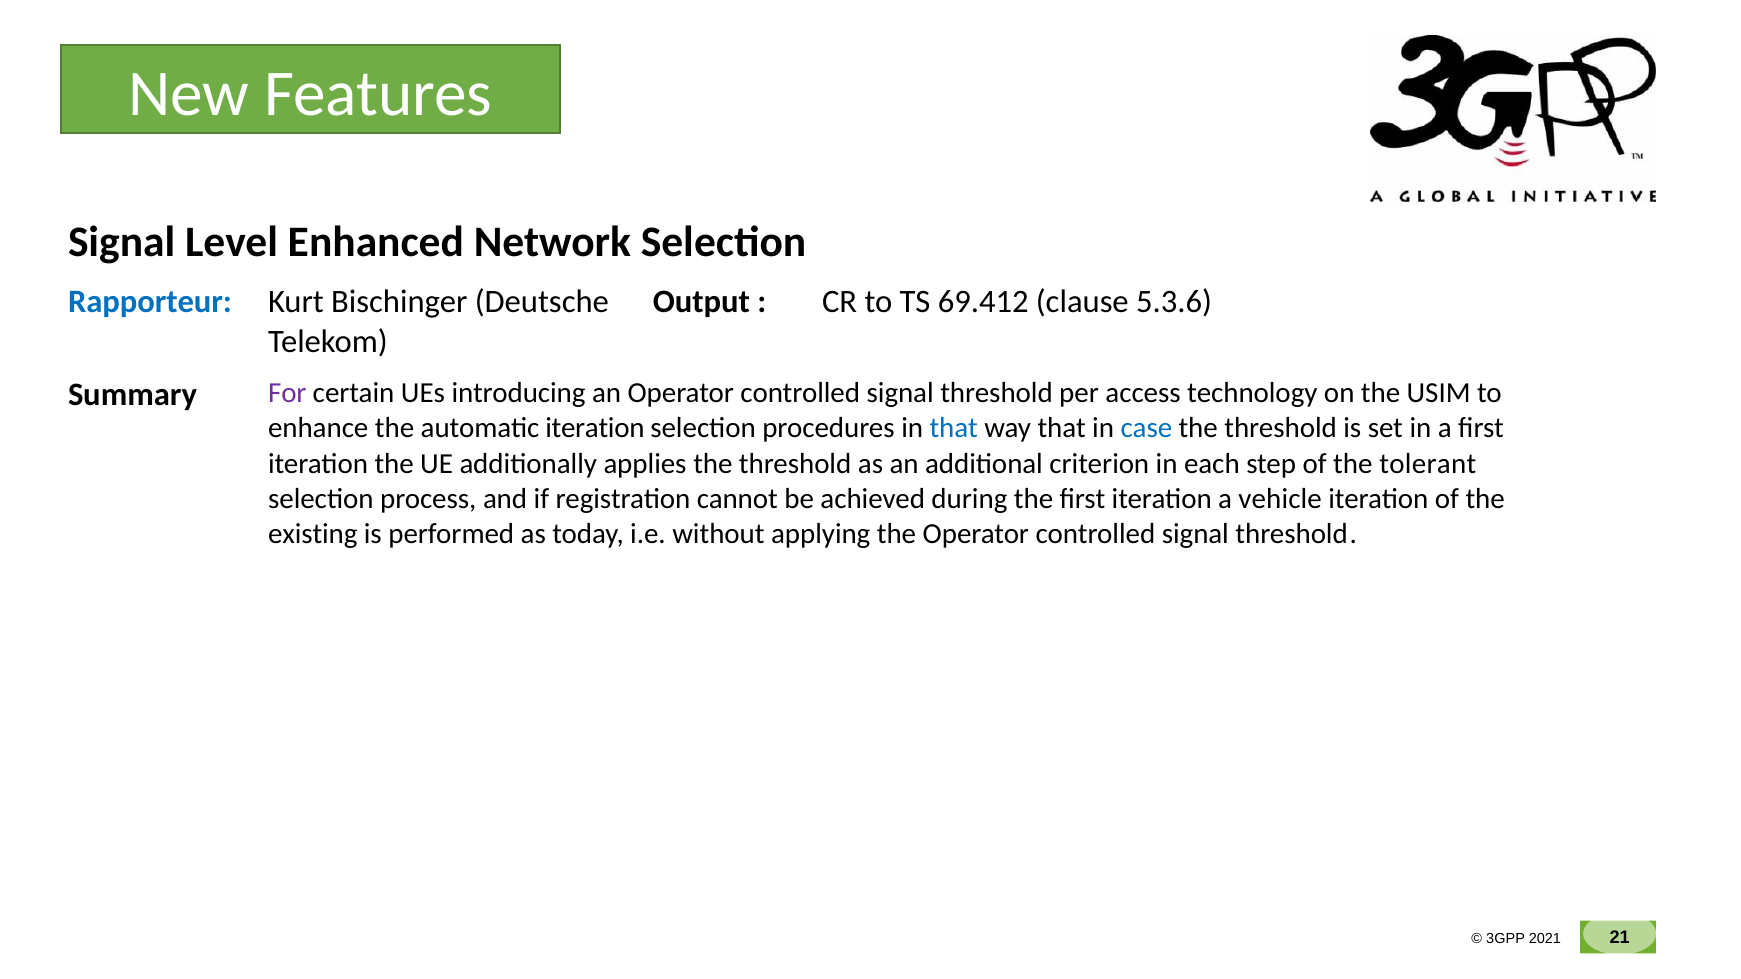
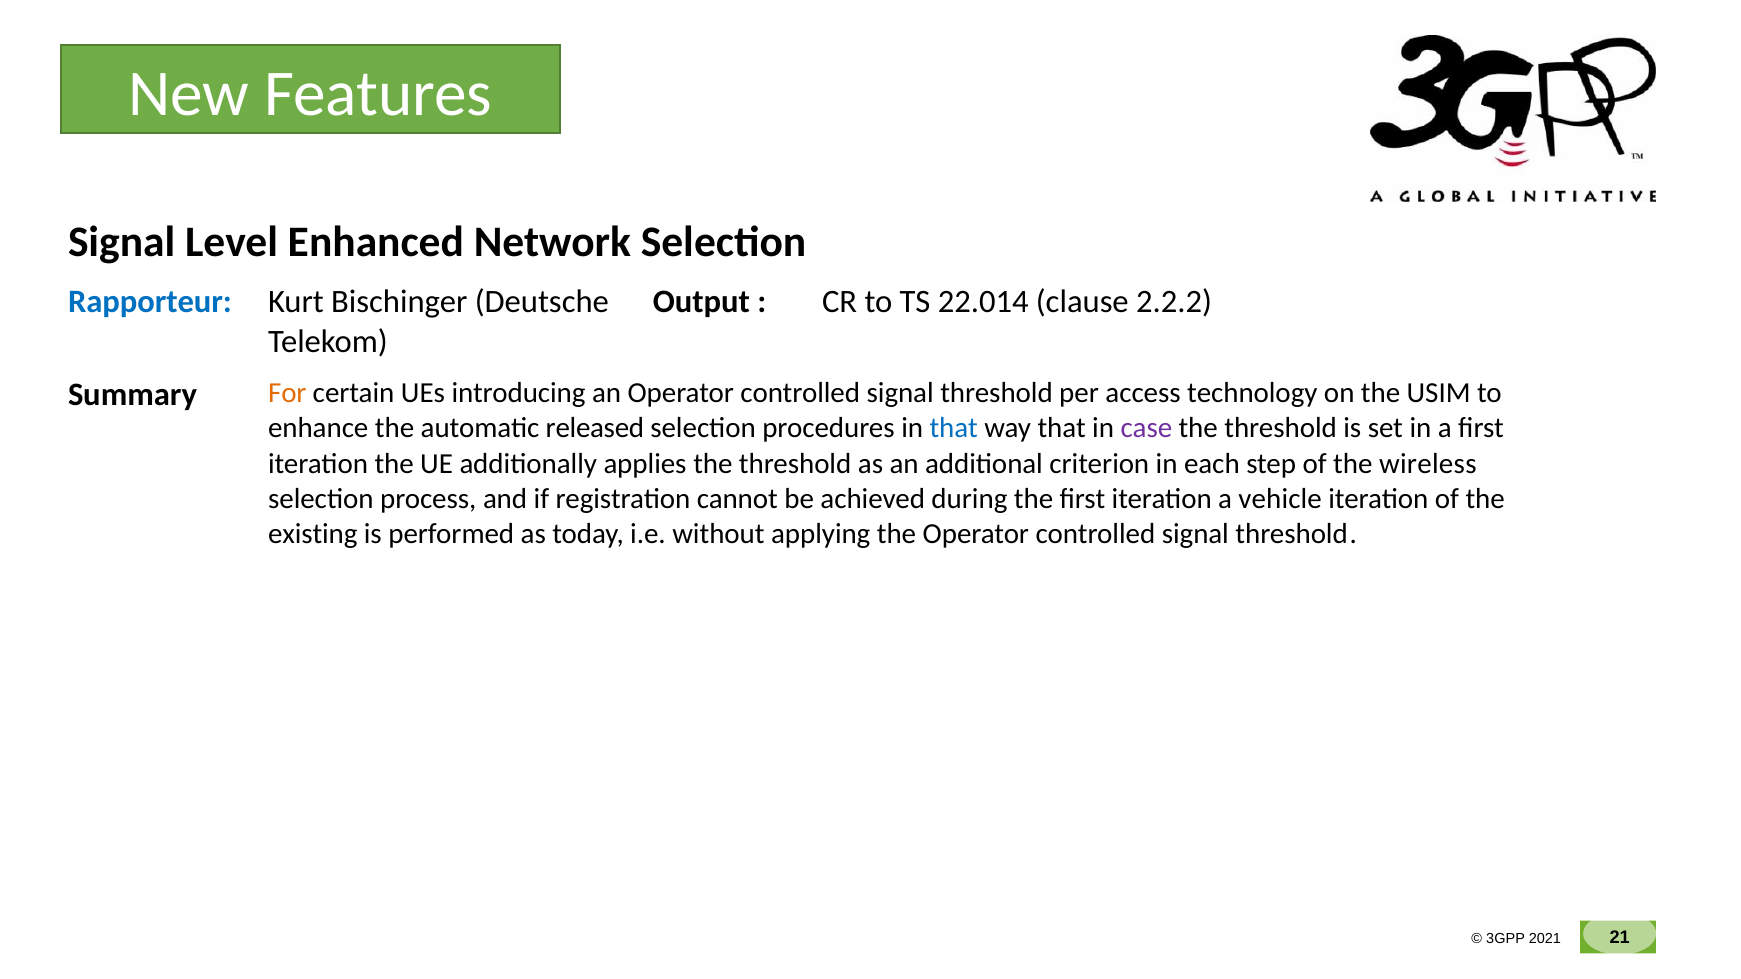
69.412: 69.412 -> 22.014
5.3.6: 5.3.6 -> 2.2.2
For colour: purple -> orange
automatic iteration: iteration -> released
case colour: blue -> purple
tolerant: tolerant -> wireless
